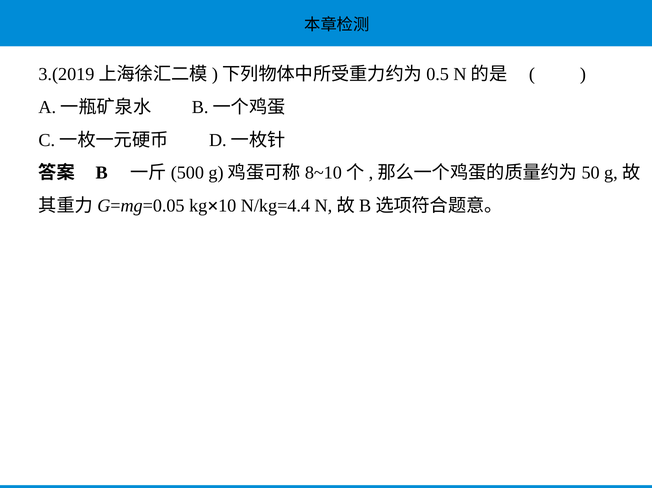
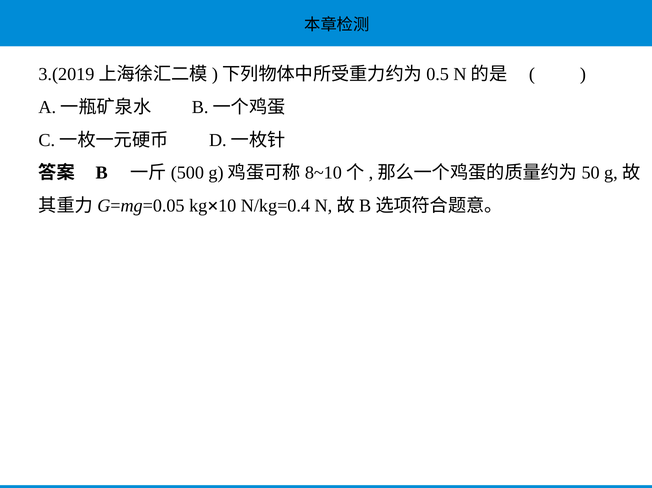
N/kg=4.4: N/kg=4.4 -> N/kg=0.4
